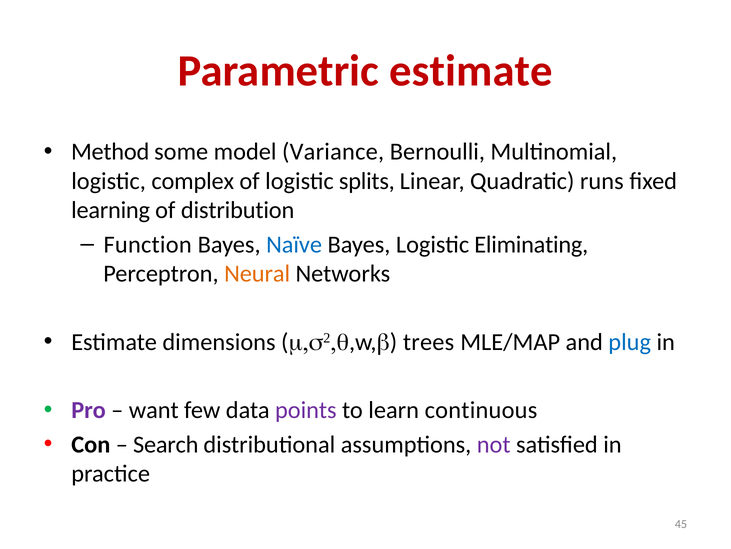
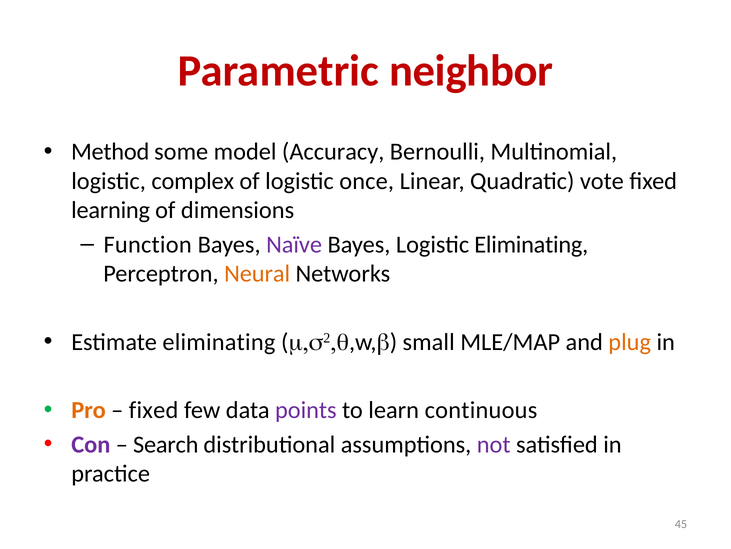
Parametric estimate: estimate -> neighbor
Variance: Variance -> Accuracy
splits: splits -> once
runs: runs -> vote
distribution: distribution -> dimensions
Naïve colour: blue -> purple
Estimate dimensions: dimensions -> eliminating
trees: trees -> small
plug colour: blue -> orange
Pro colour: purple -> orange
want at (154, 410): want -> fixed
Con colour: black -> purple
